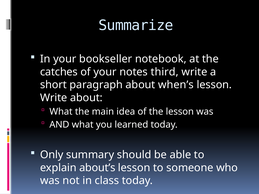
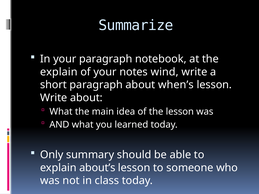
your bookseller: bookseller -> paragraph
catches at (59, 72): catches -> explain
third: third -> wind
